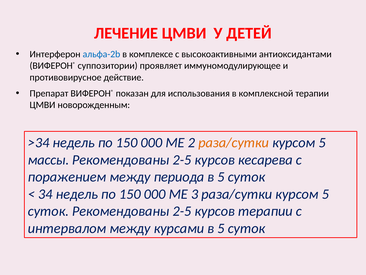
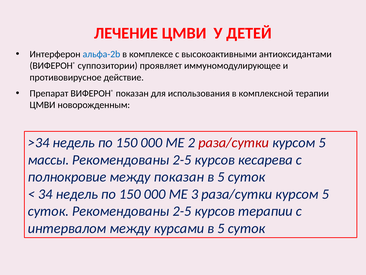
раза/сутки at (234, 142) colour: orange -> red
поражением: поражением -> полнокровие
между периода: периода -> показан
